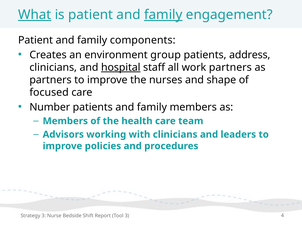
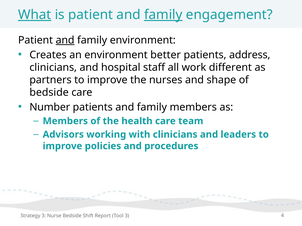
and at (65, 40) underline: none -> present
family components: components -> environment
group: group -> better
hospital underline: present -> none
work partners: partners -> different
focused at (49, 93): focused -> bedside
